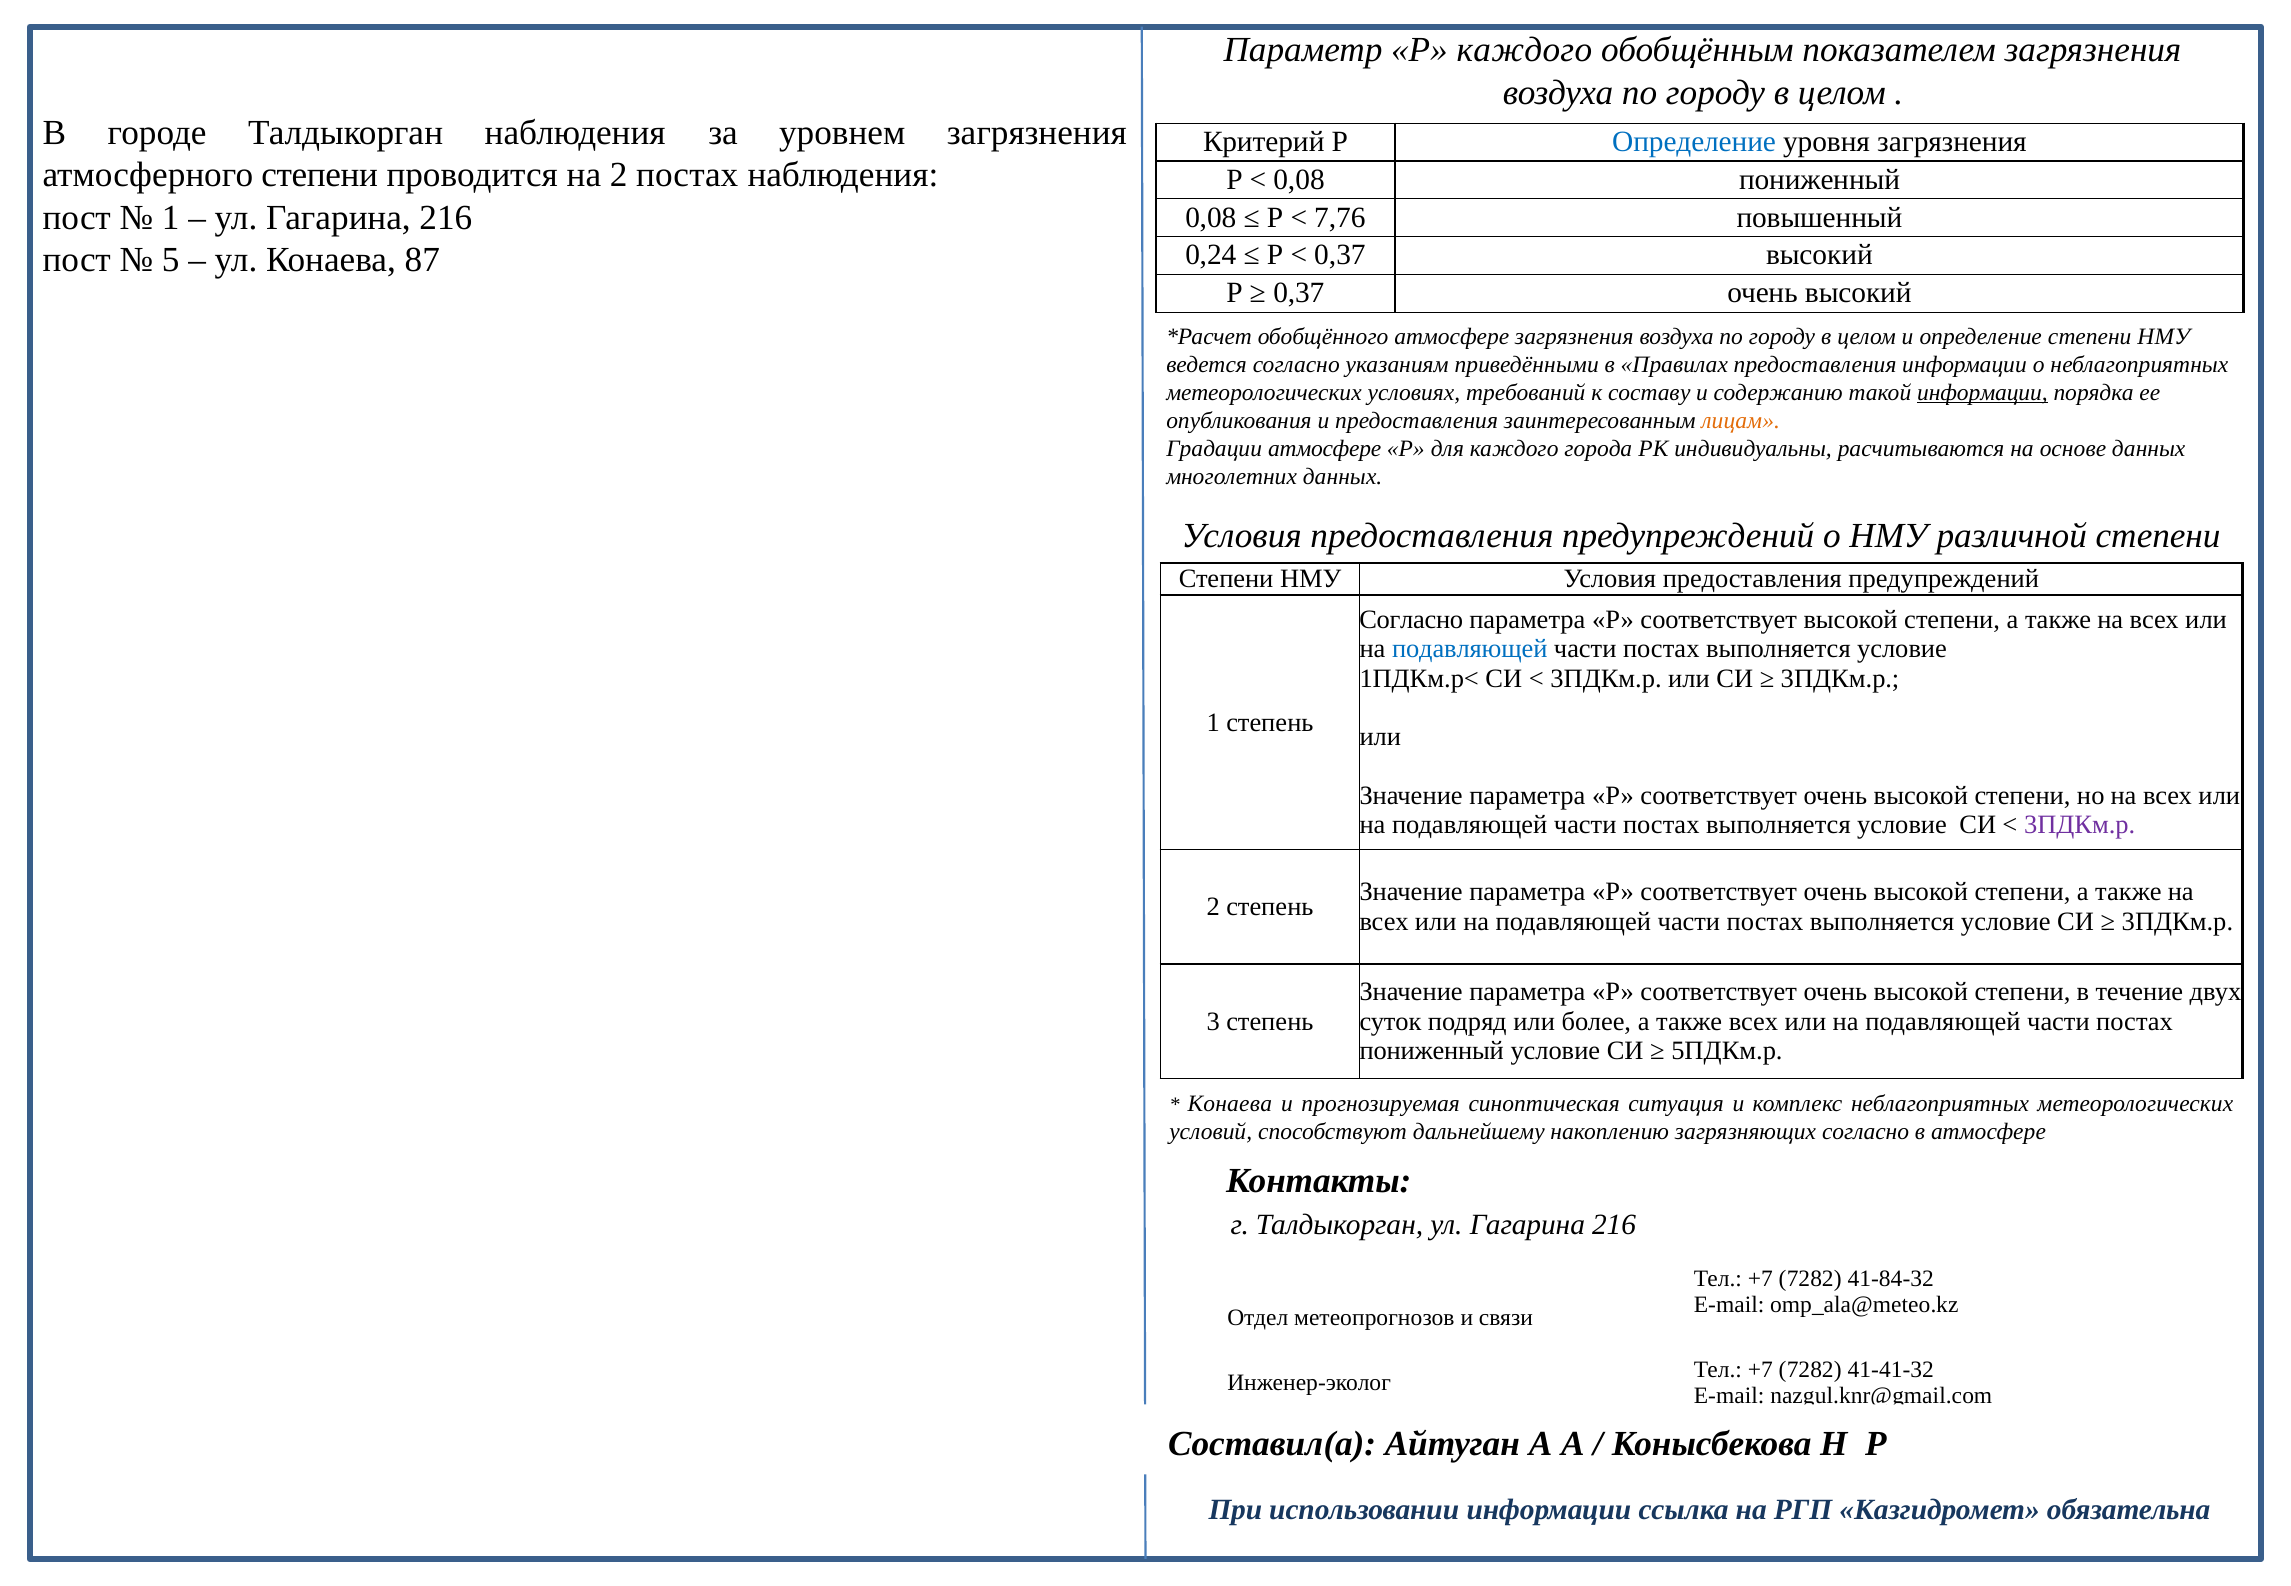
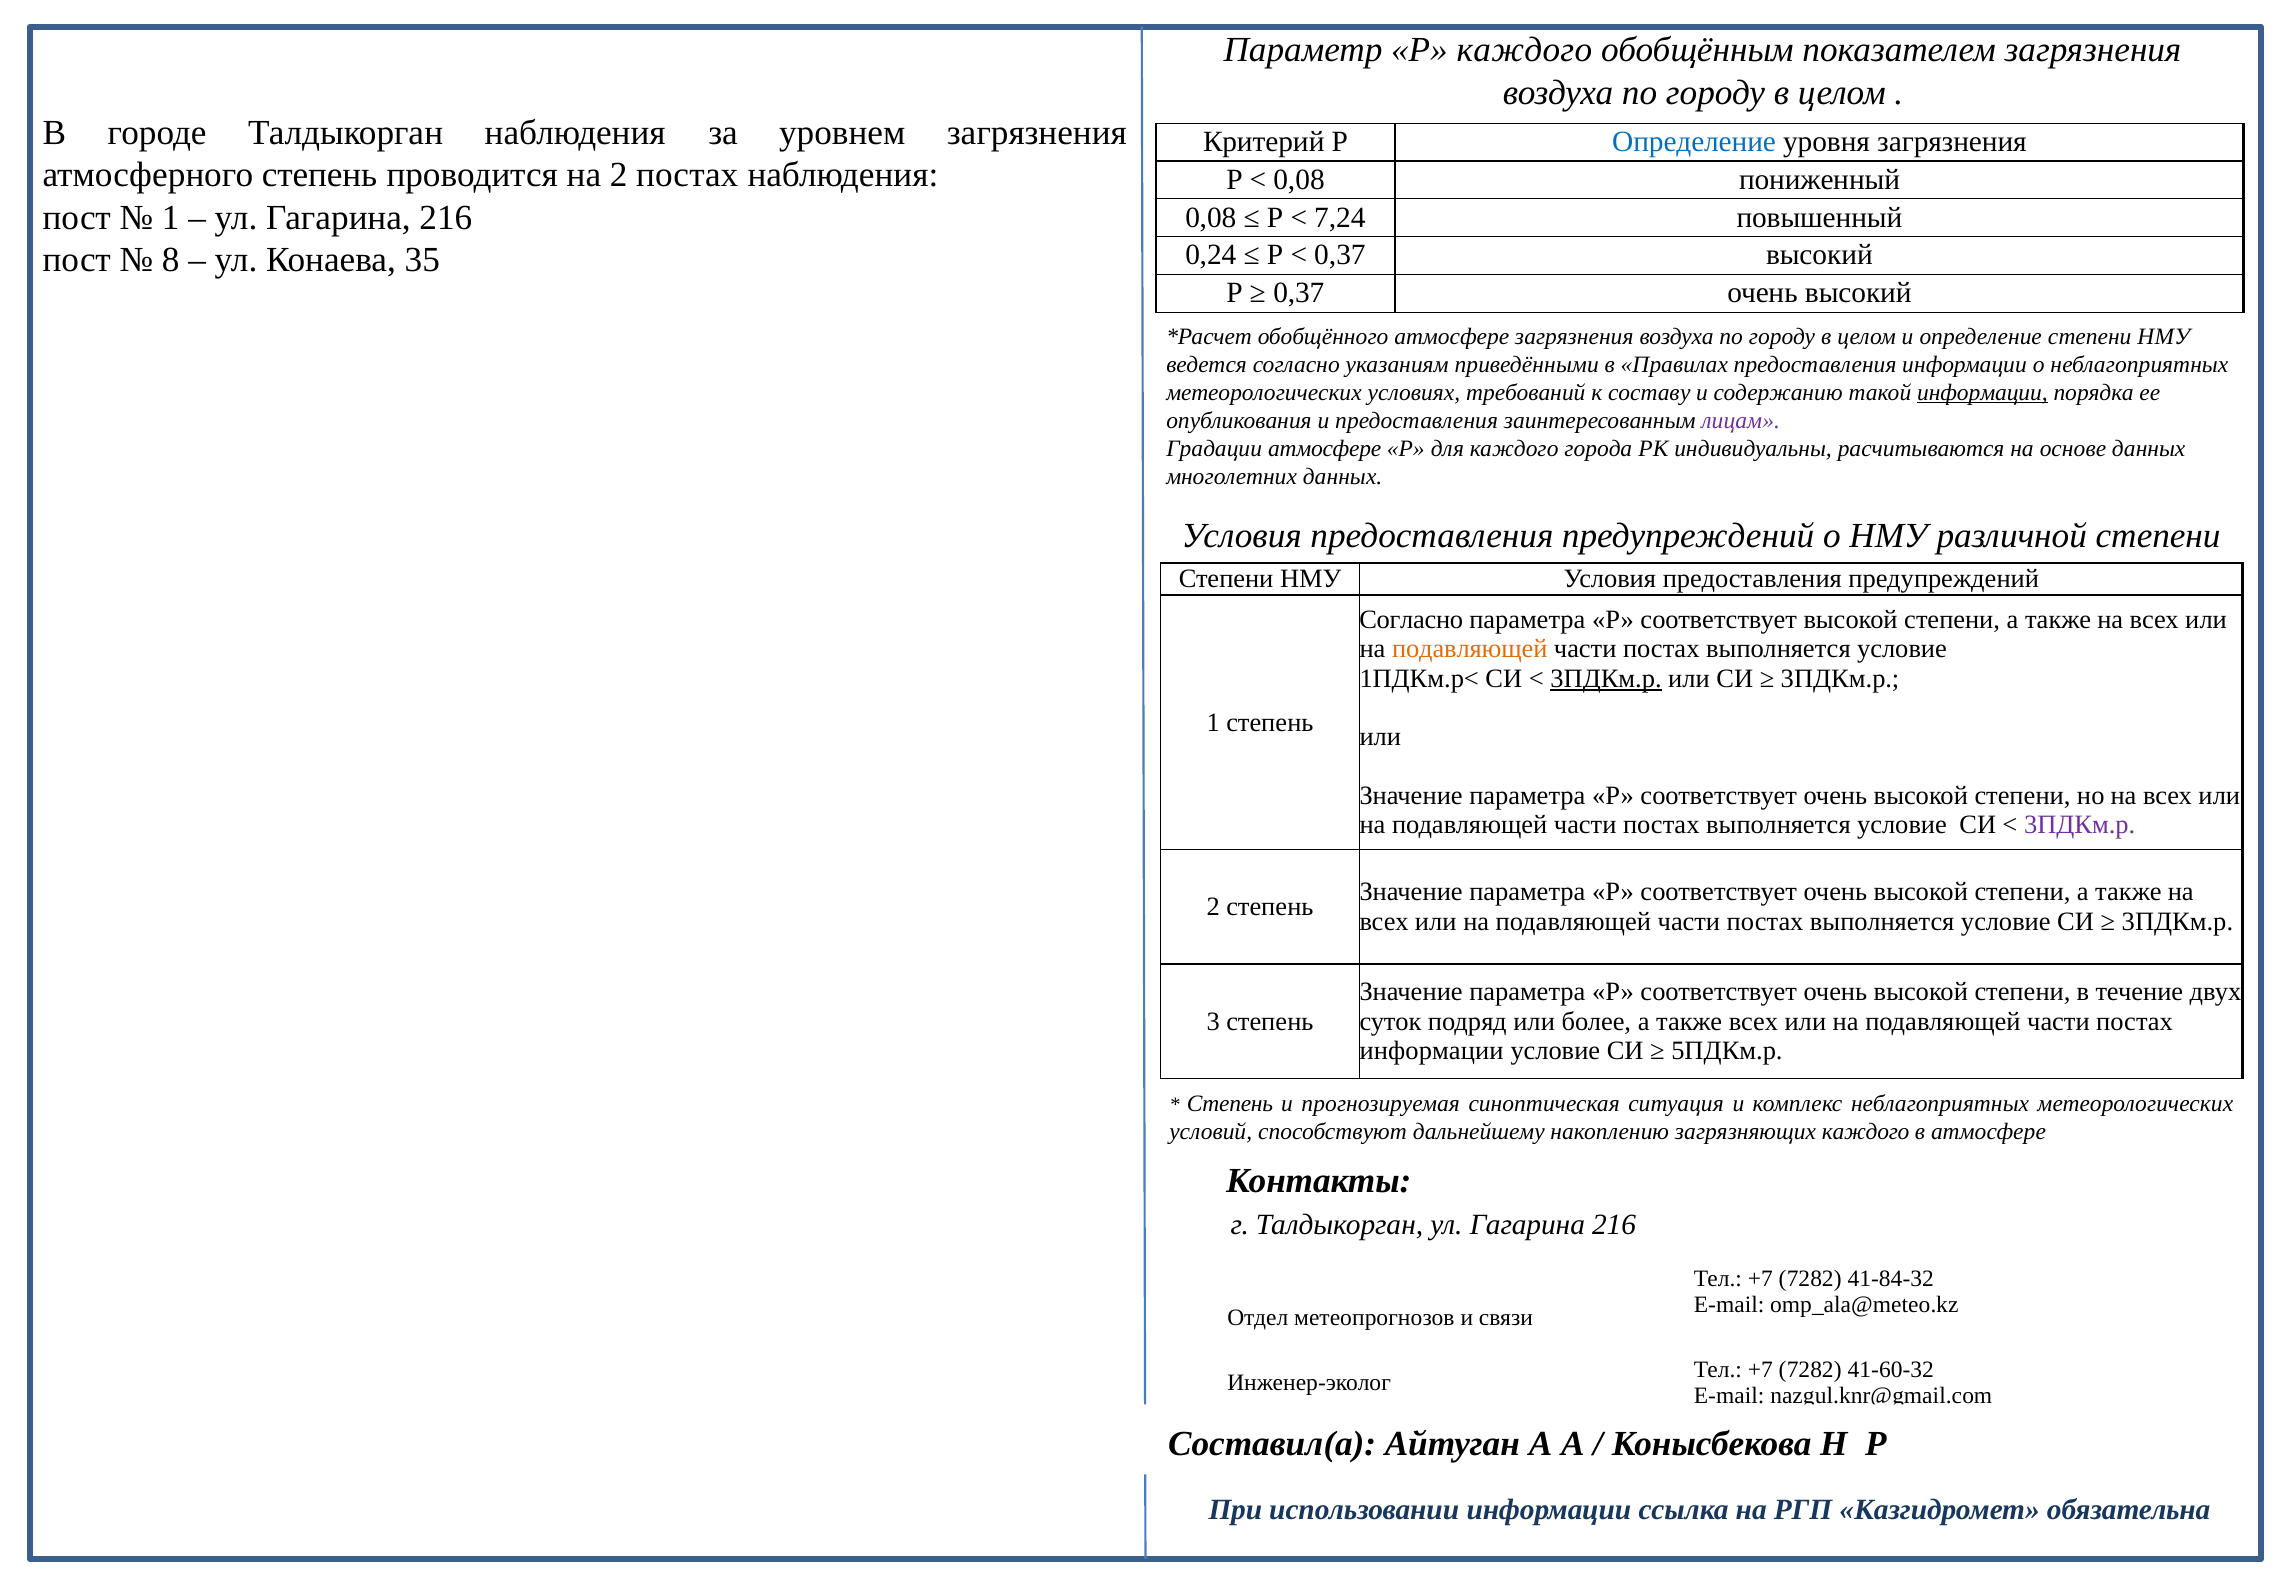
атмосферного степени: степени -> степень
7,76: 7,76 -> 7,24
5: 5 -> 8
87: 87 -> 35
лицам colour: orange -> purple
подавляющей at (1470, 649) colour: blue -> orange
3ПДКм.р at (1606, 678) underline: none -> present
пониженный at (1432, 1051): пониженный -> информации
Конаева at (1230, 1104): Конаева -> Степень
загрязняющих согласно: согласно -> каждого
41-41-32: 41-41-32 -> 41-60-32
